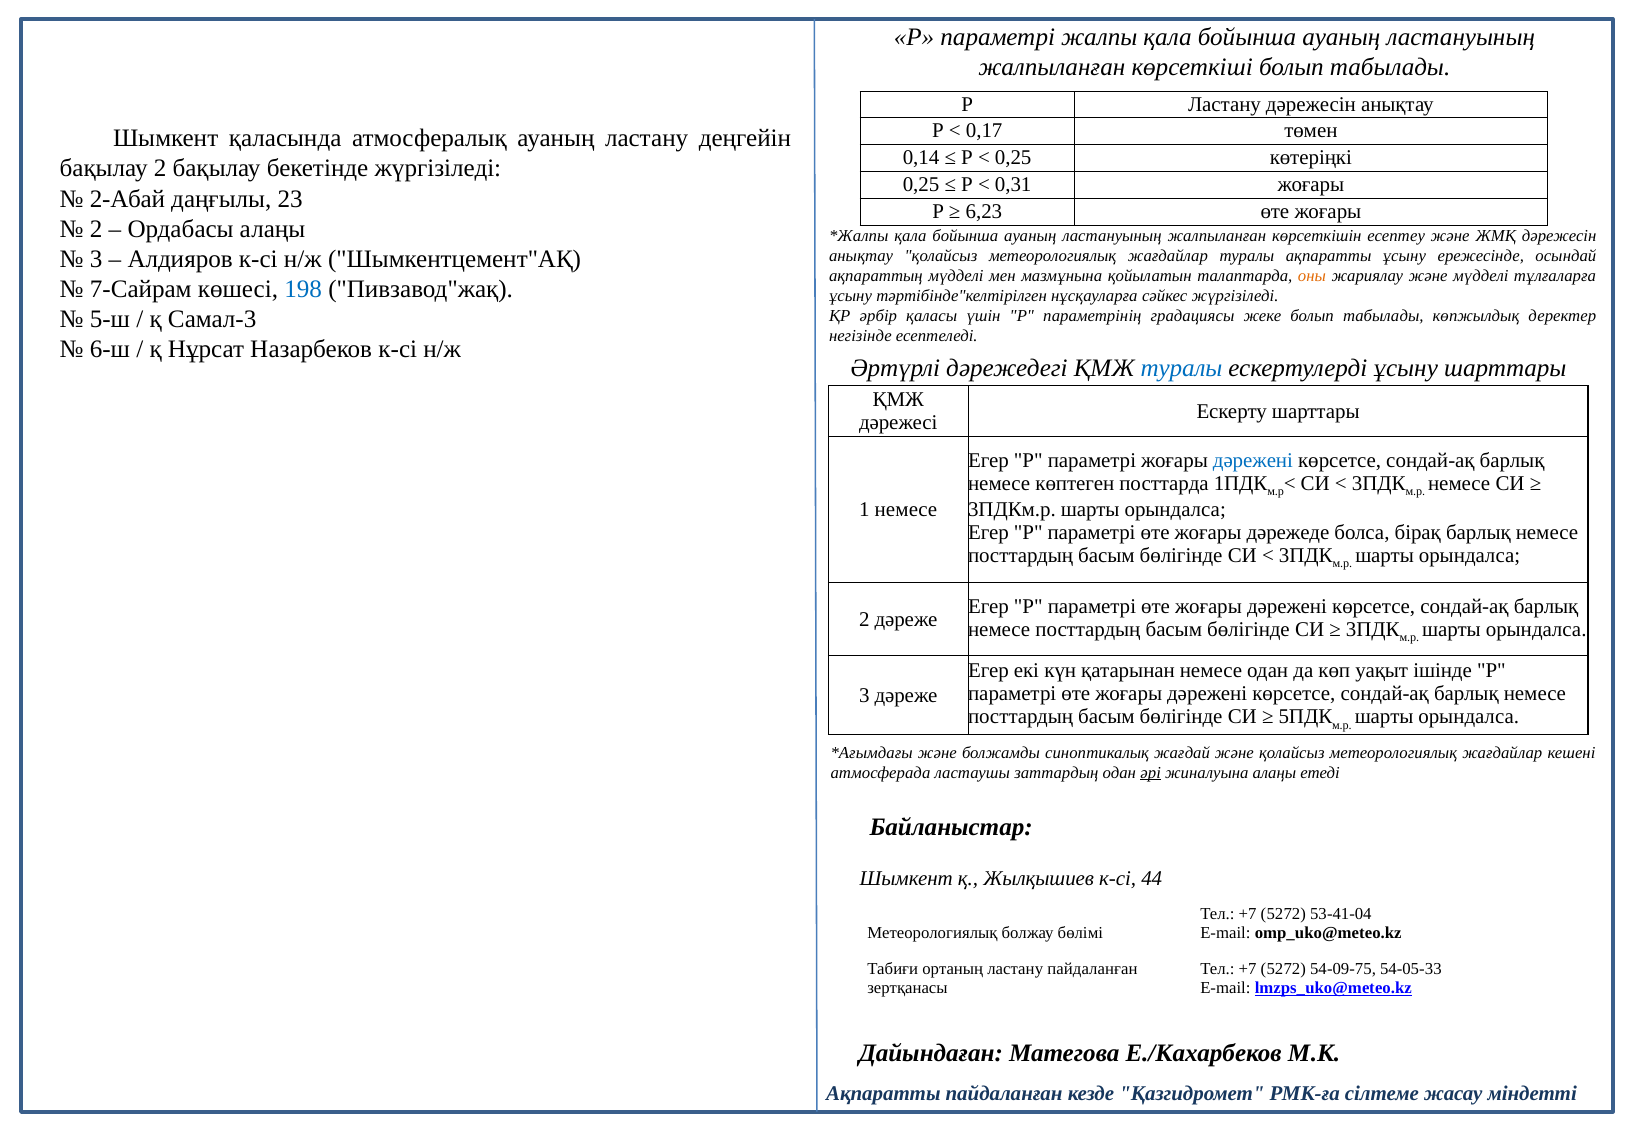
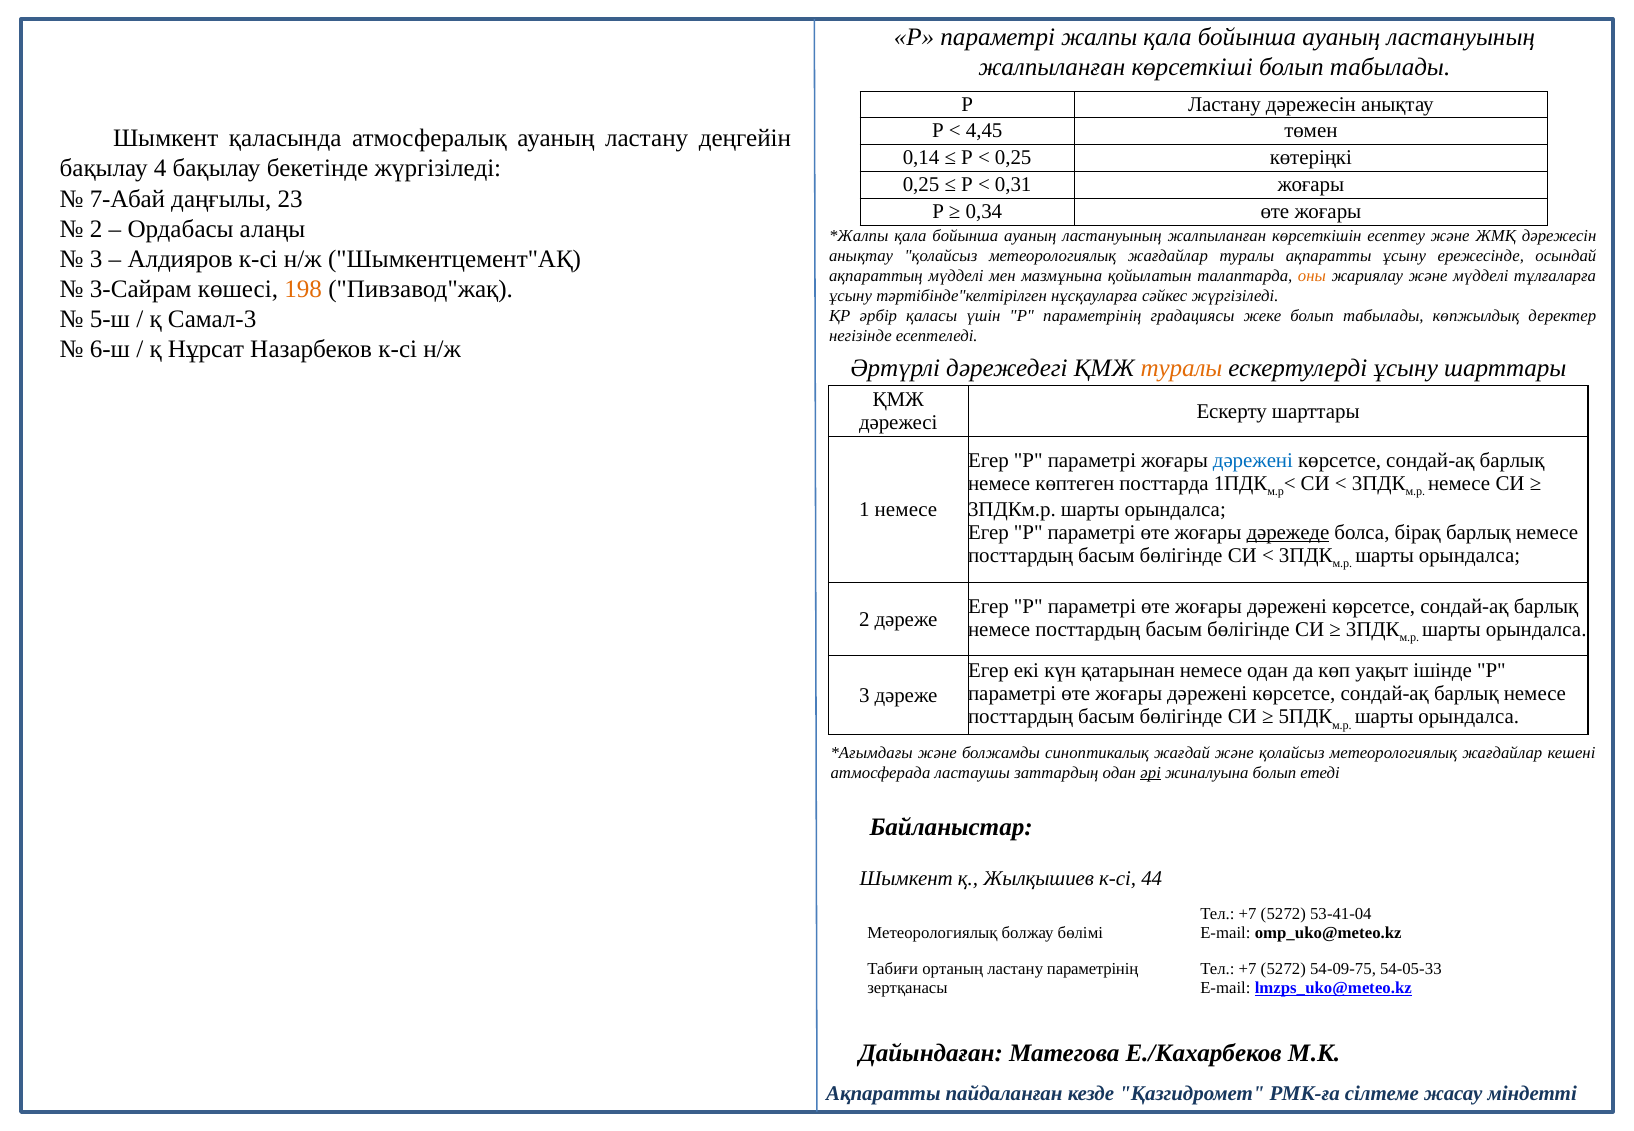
0,17: 0,17 -> 4,45
бақылау 2: 2 -> 4
2-Абай: 2-Абай -> 7-Абай
6,23: 6,23 -> 0,34
7-Сайрам: 7-Сайрам -> 3-Сайрам
198 colour: blue -> orange
туралы at (1182, 368) colour: blue -> orange
дәрежеде underline: none -> present
жиналуына алаңы: алаңы -> болып
ластану пайдаланған: пайдаланған -> параметрінің
